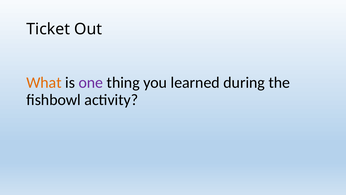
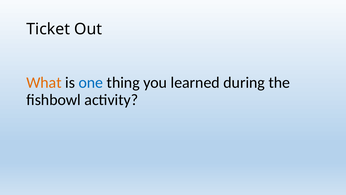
one colour: purple -> blue
